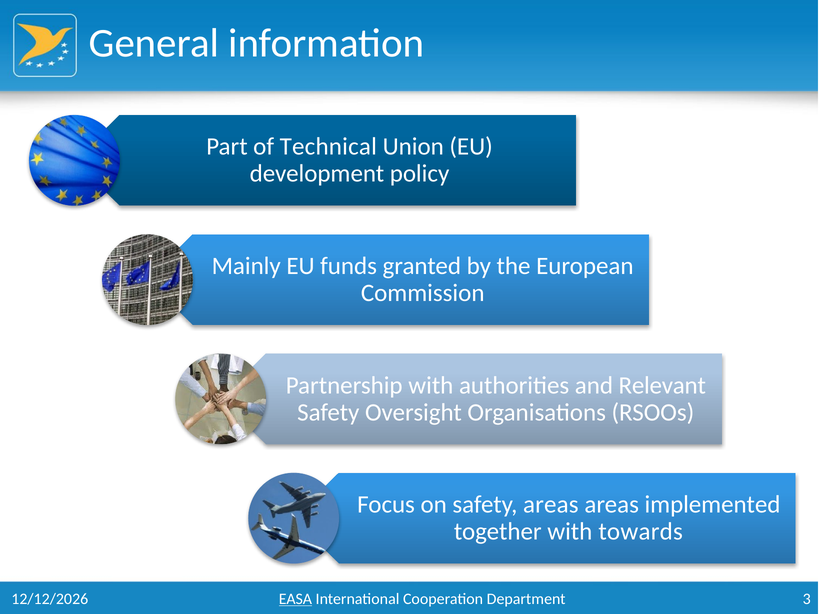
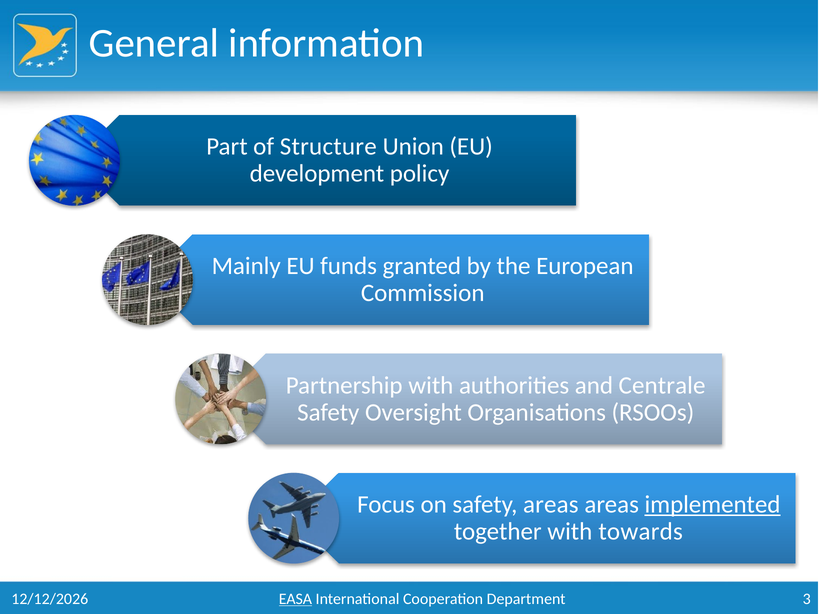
Technical: Technical -> Structure
Relevant: Relevant -> Centrale
implemented underline: none -> present
